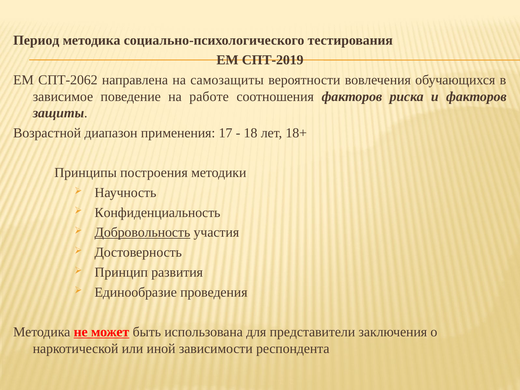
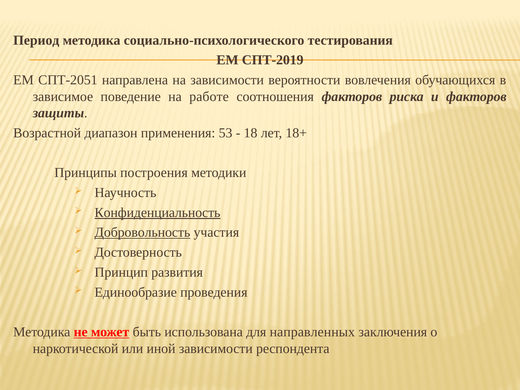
СПТ-2062: СПТ-2062 -> СПТ-2051
на самозащиты: самозащиты -> зависимости
17: 17 -> 53
Конфиденциальность underline: none -> present
представители: представители -> направленных
